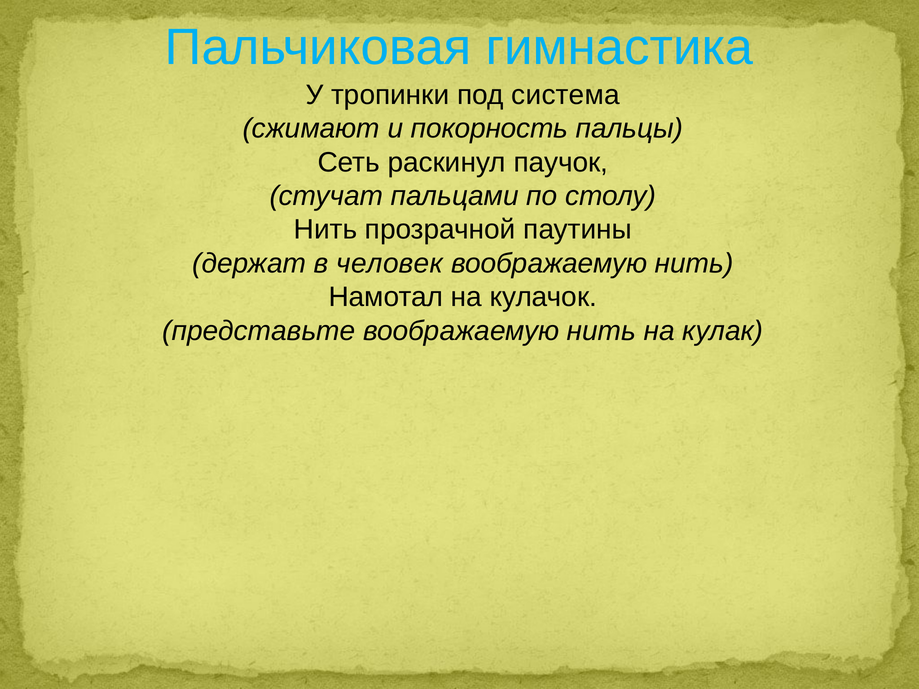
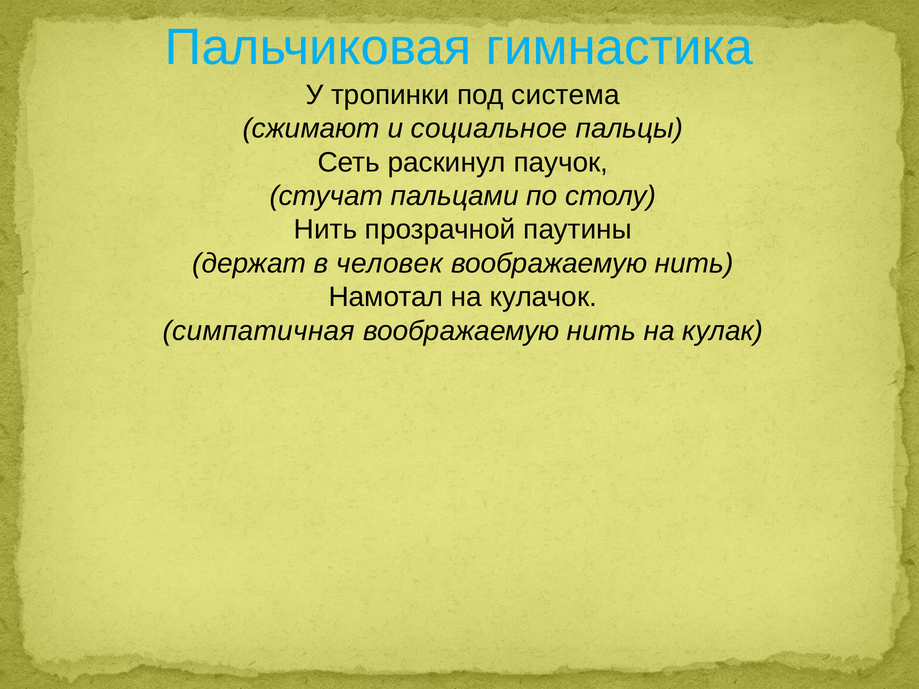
покорность: покорность -> социальное
представьте: представьте -> симпатичная
